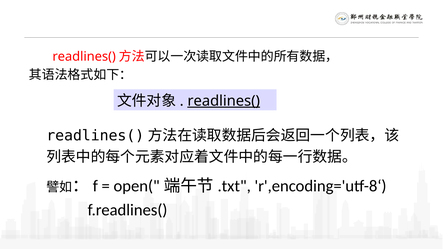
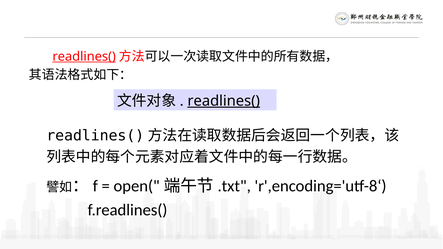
readlines( at (84, 56) underline: none -> present
